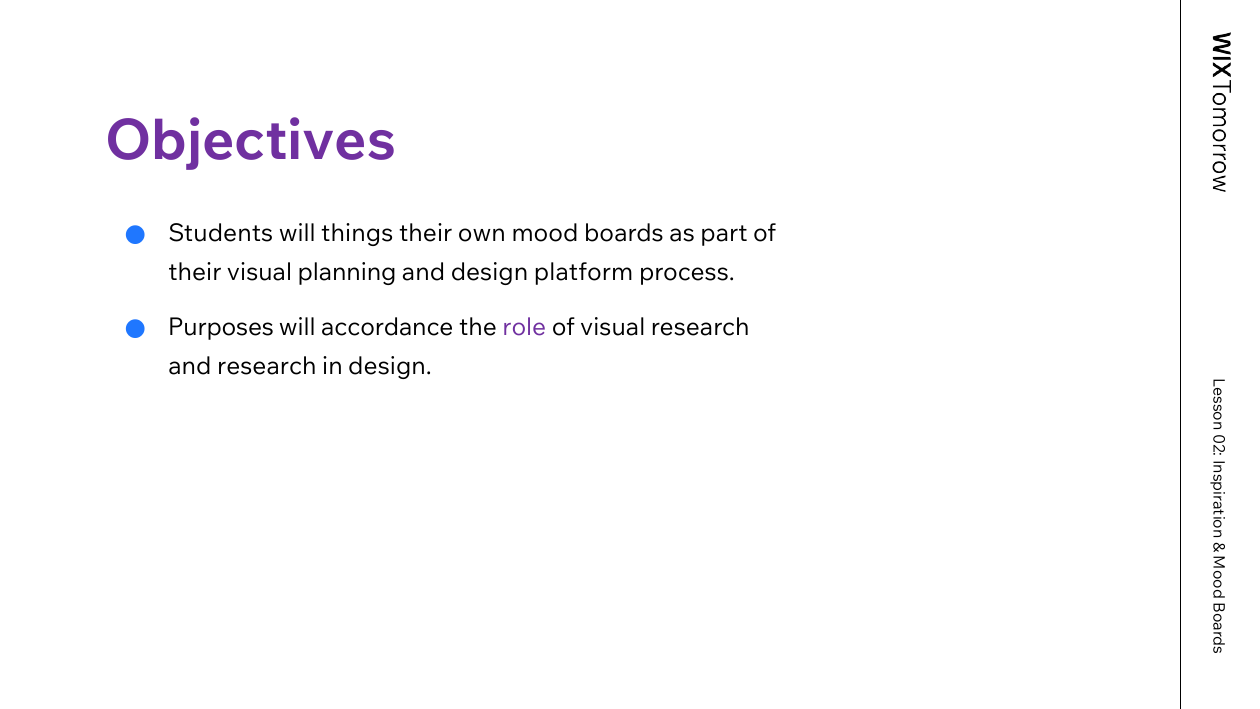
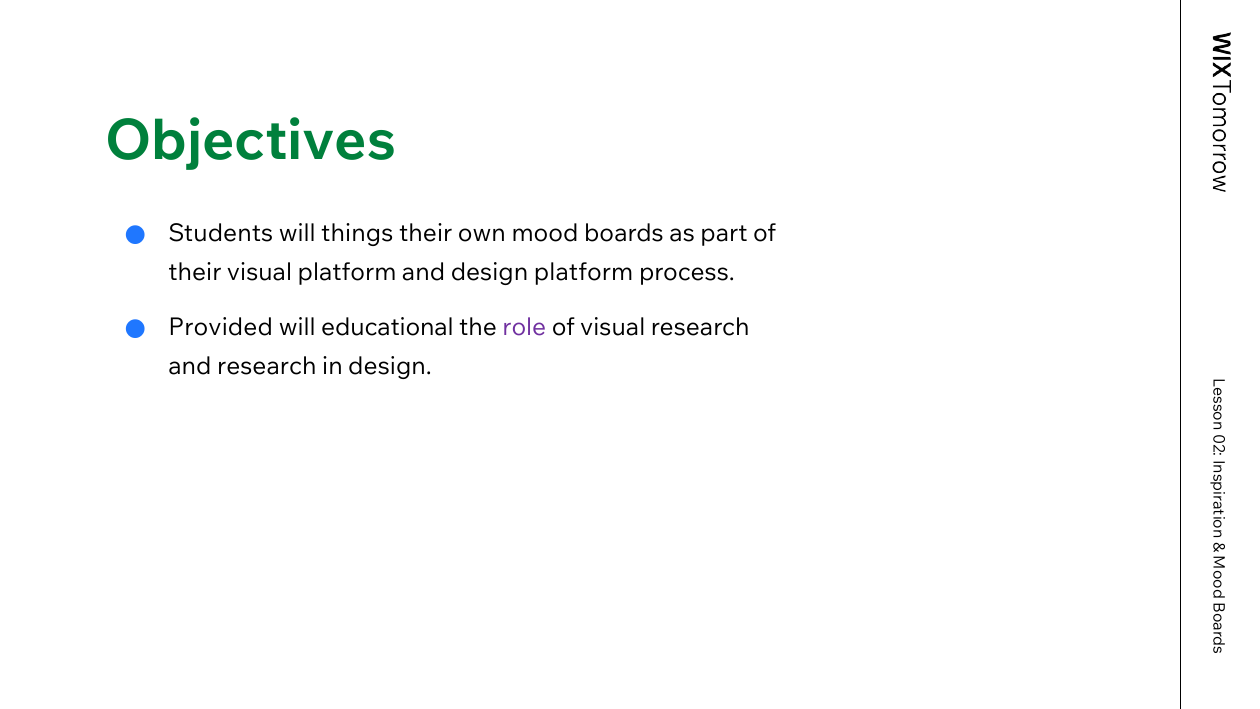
Objectives colour: purple -> green
visual planning: planning -> platform
Purposes: Purposes -> Provided
accordance: accordance -> educational
